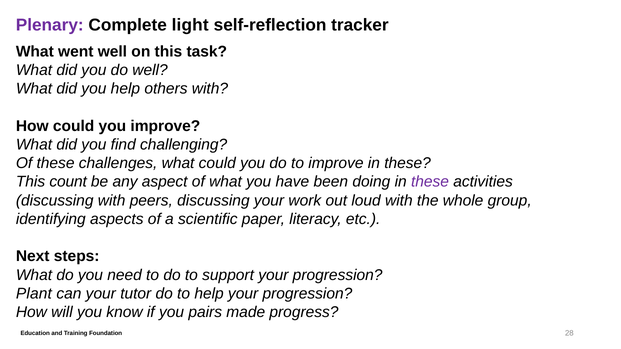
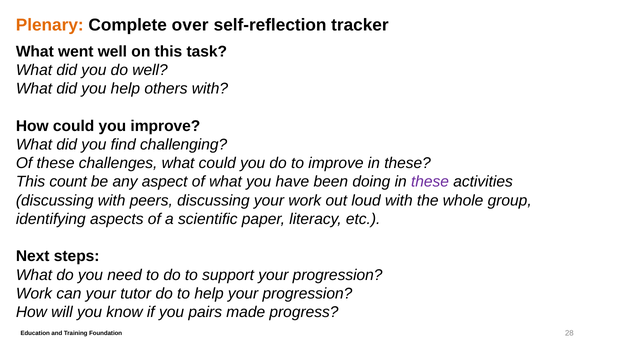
Plenary colour: purple -> orange
light: light -> over
Plant at (34, 294): Plant -> Work
